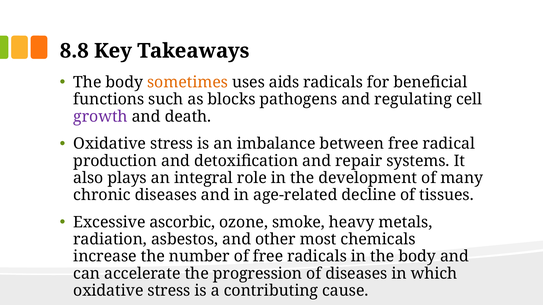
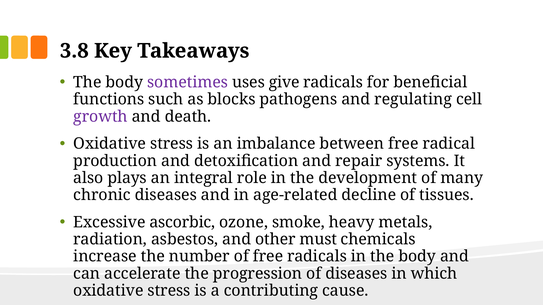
8.8: 8.8 -> 3.8
sometimes colour: orange -> purple
aids: aids -> give
most: most -> must
